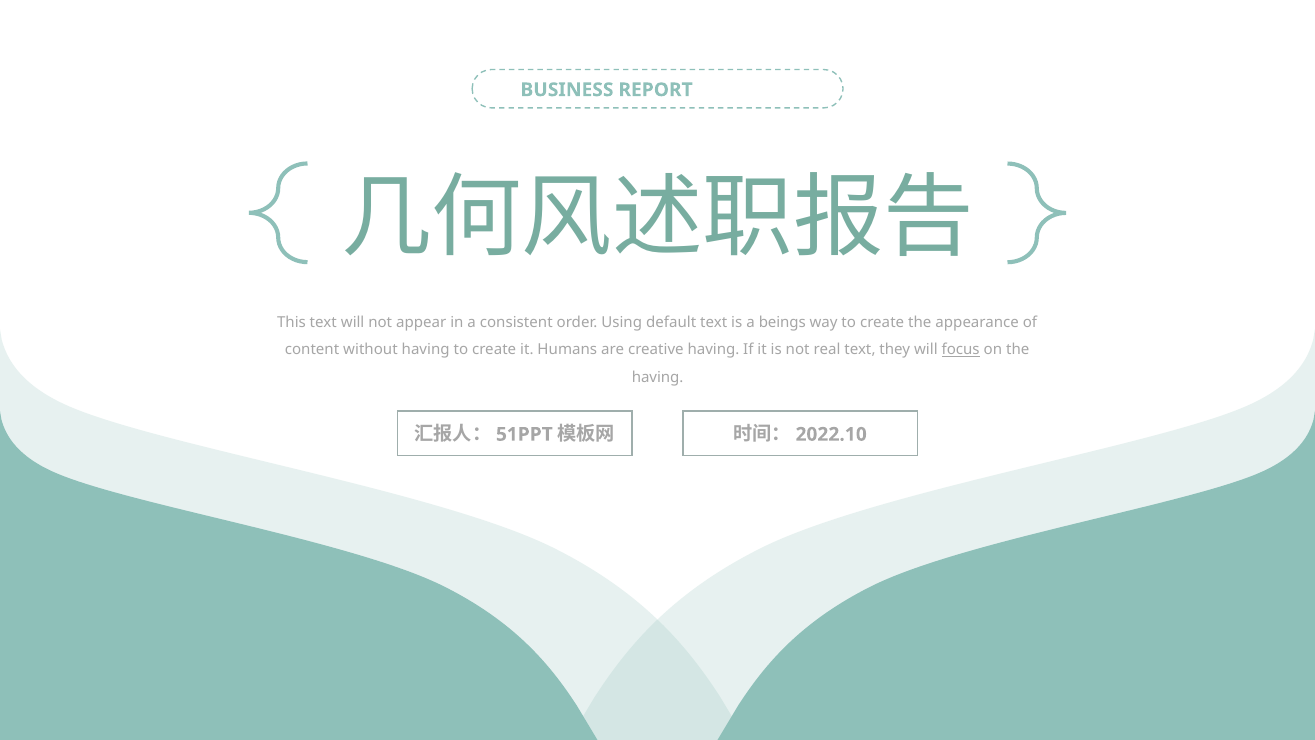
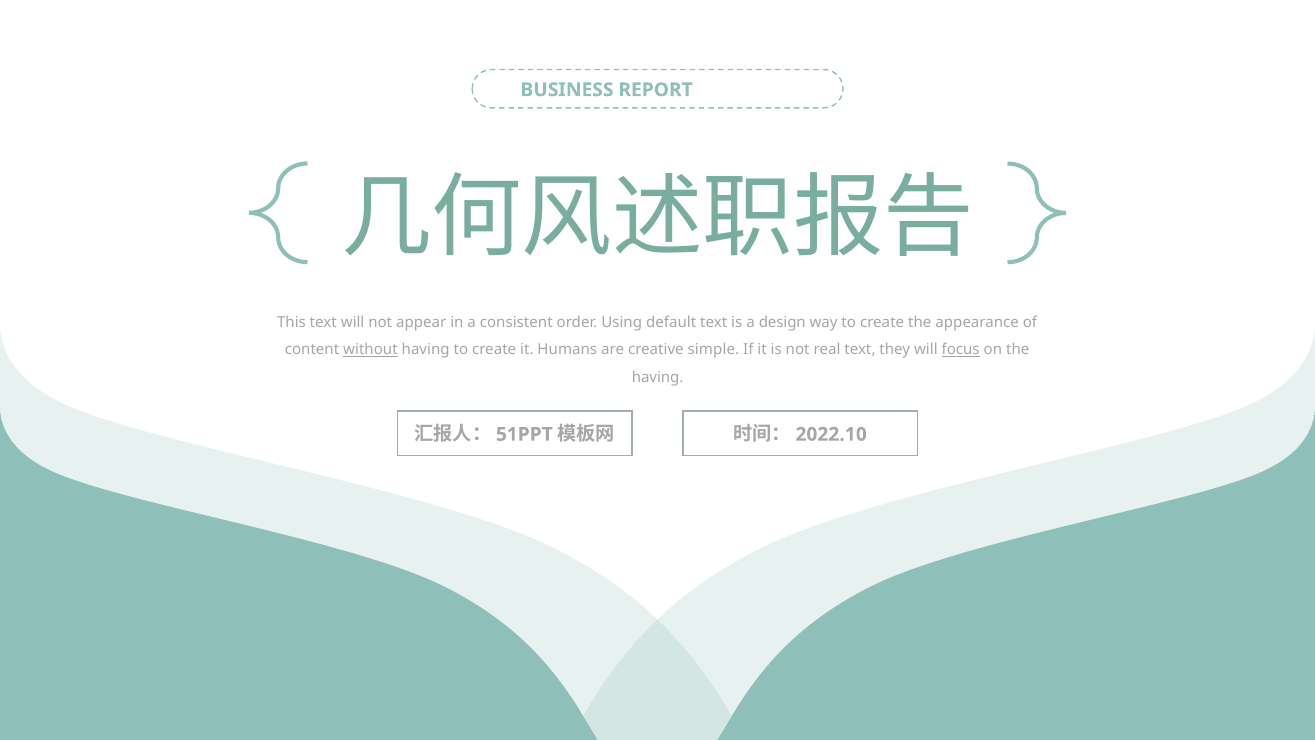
beings: beings -> design
without underline: none -> present
creative having: having -> simple
